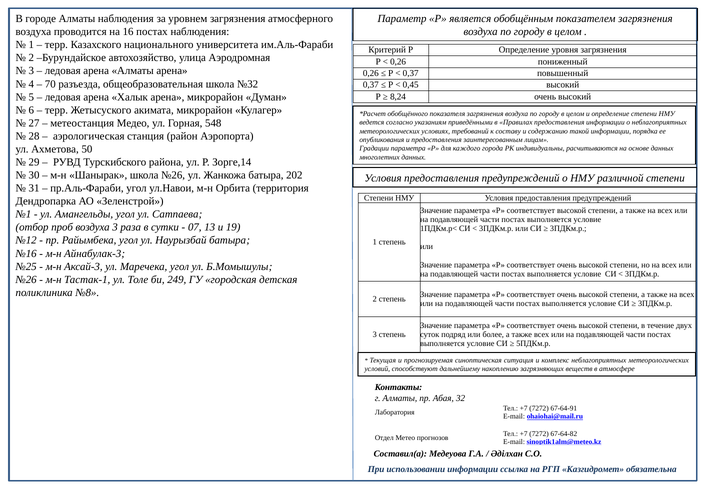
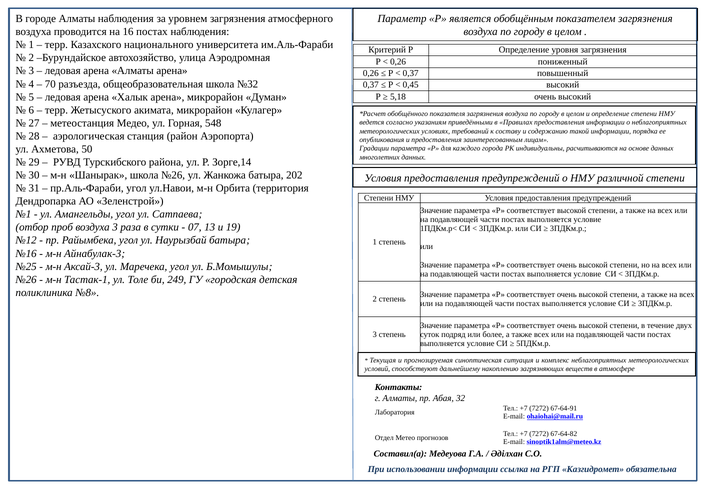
8,24: 8,24 -> 5,18
